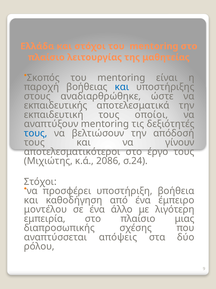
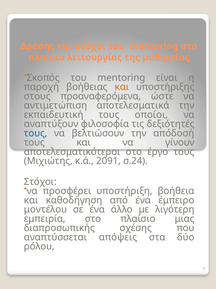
Ελλάδα: Ελλάδα -> Δράσης
και at (122, 87) colour: blue -> orange
αναδιαρθρώθηκε: αναδιαρθρώθηκε -> προαναφερόμενα
εκπαιδευτικής: εκπαιδευτικής -> αντιμετώπιση
αναπτύξουν mentoring: mentoring -> φιλοσοφία
2086: 2086 -> 2091
